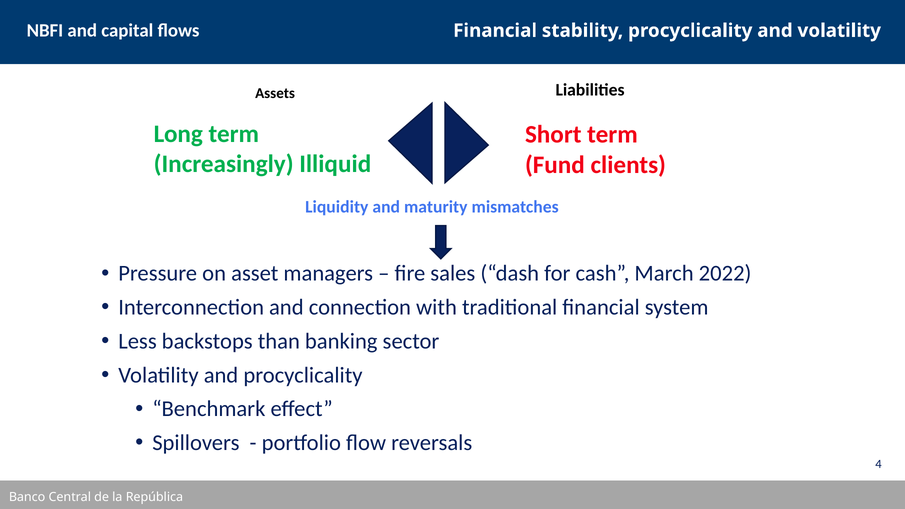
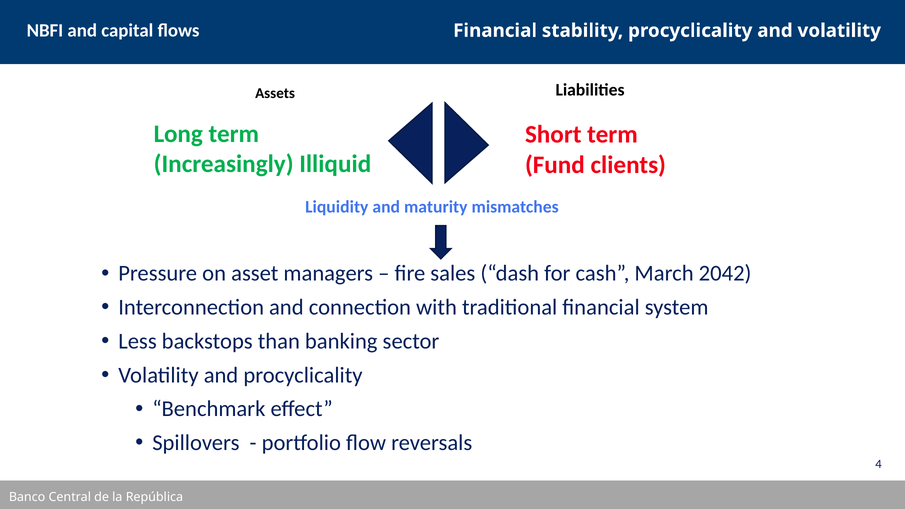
2022: 2022 -> 2042
